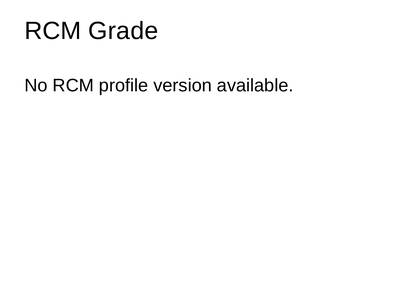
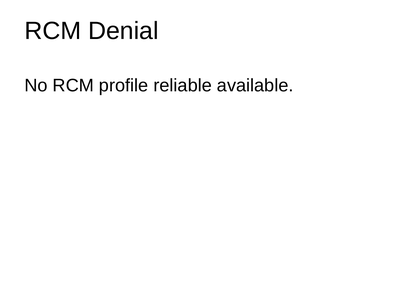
Grade: Grade -> Denial
version: version -> reliable
